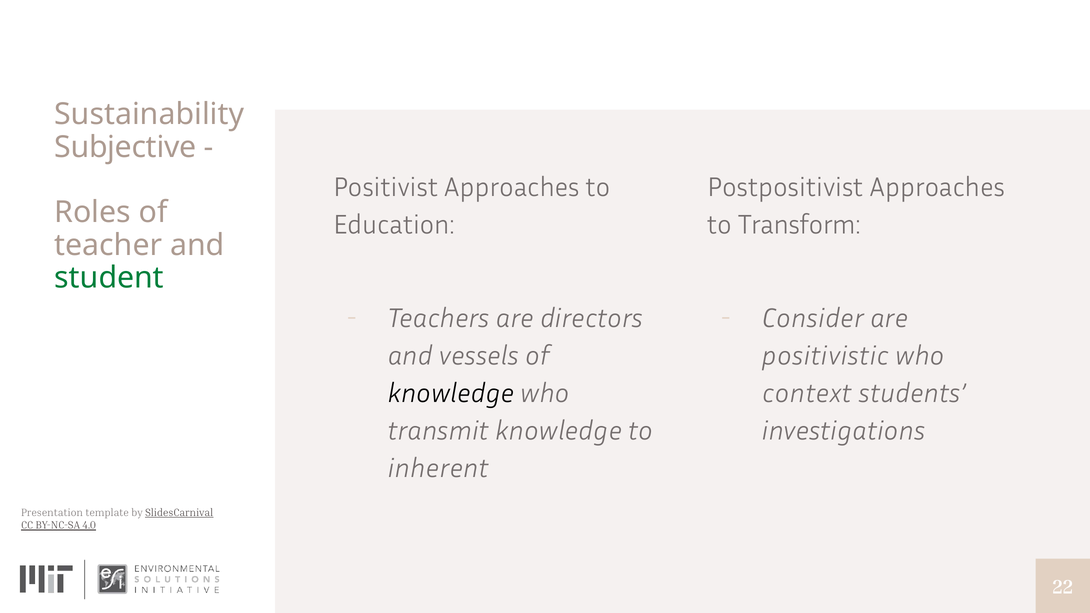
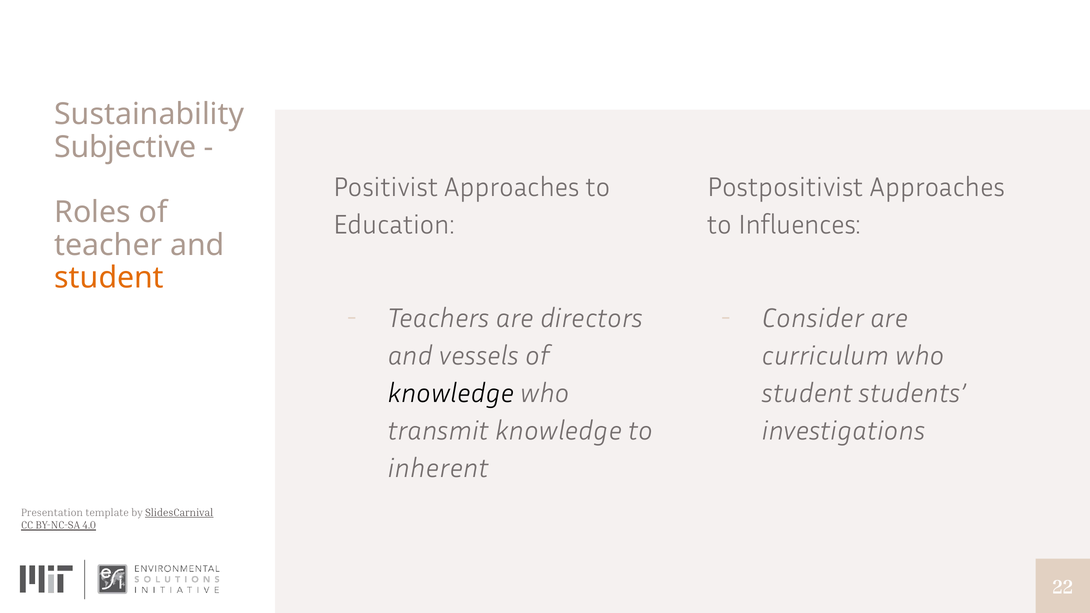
Transform: Transform -> Influences
student at (109, 278) colour: green -> orange
positivistic: positivistic -> curriculum
context at (807, 393): context -> student
